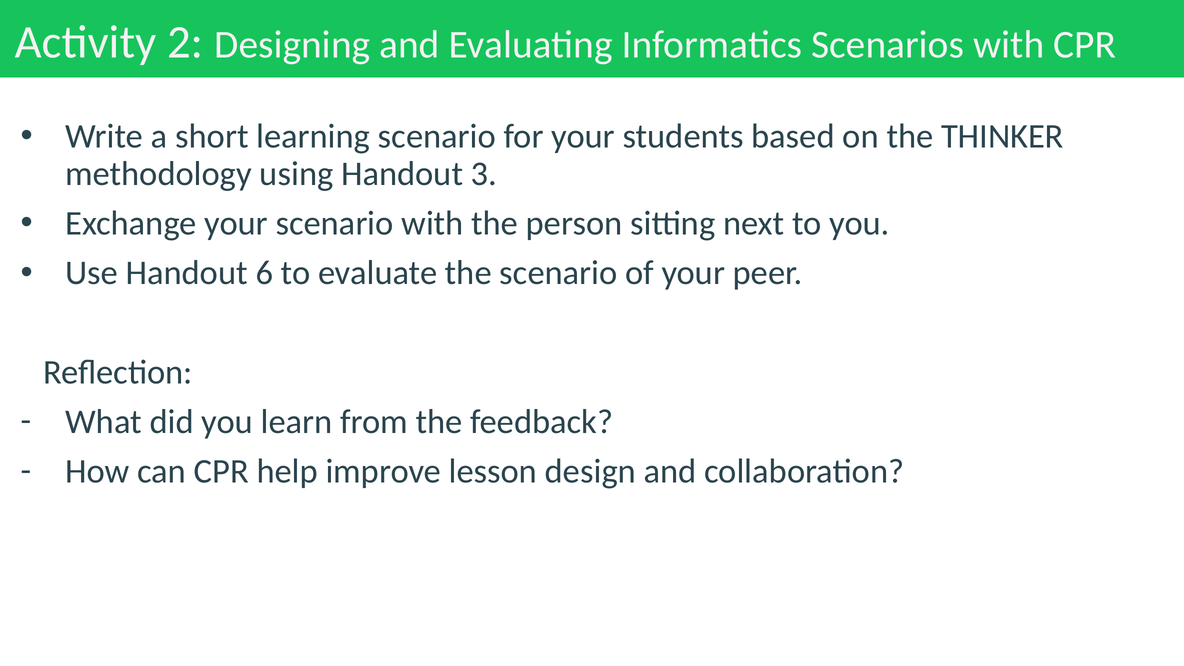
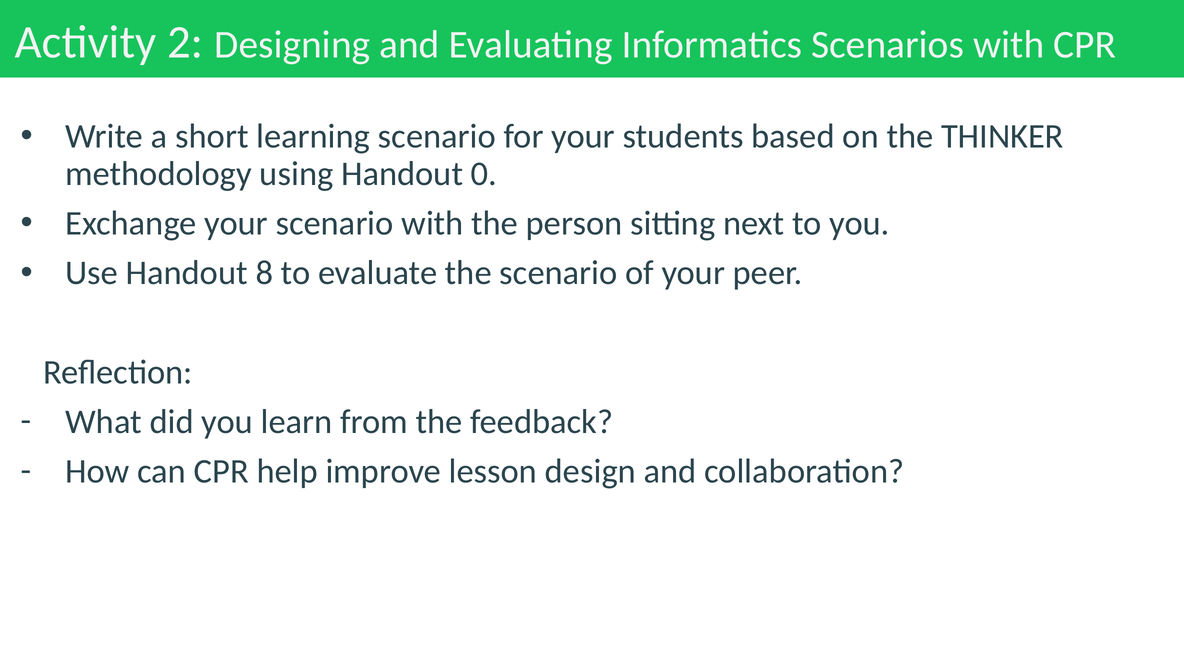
3: 3 -> 0
6: 6 -> 8
